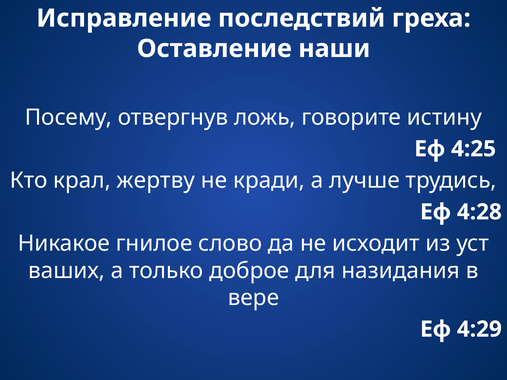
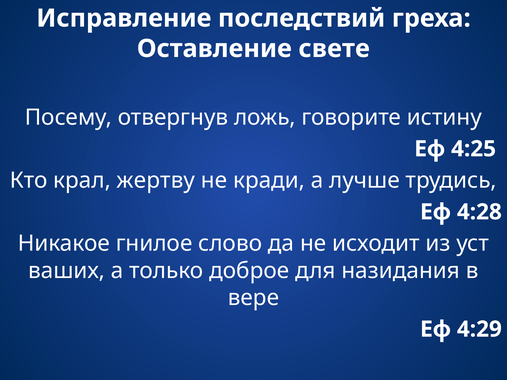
наши: наши -> свете
